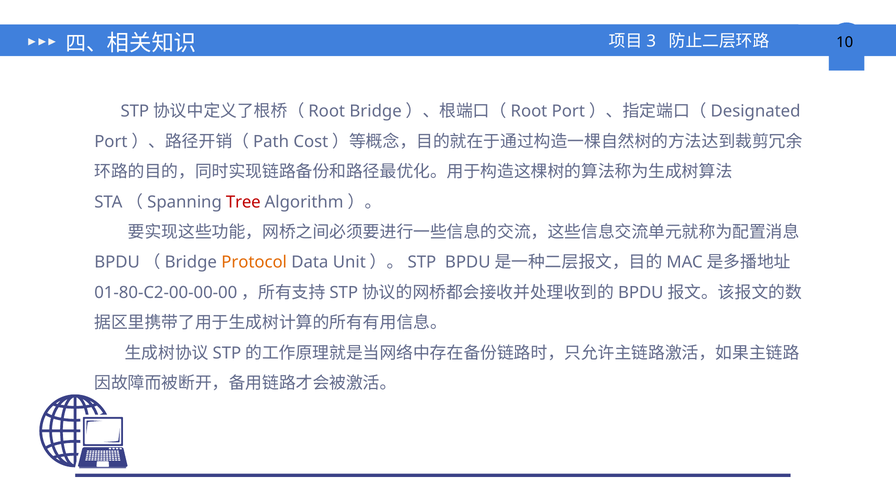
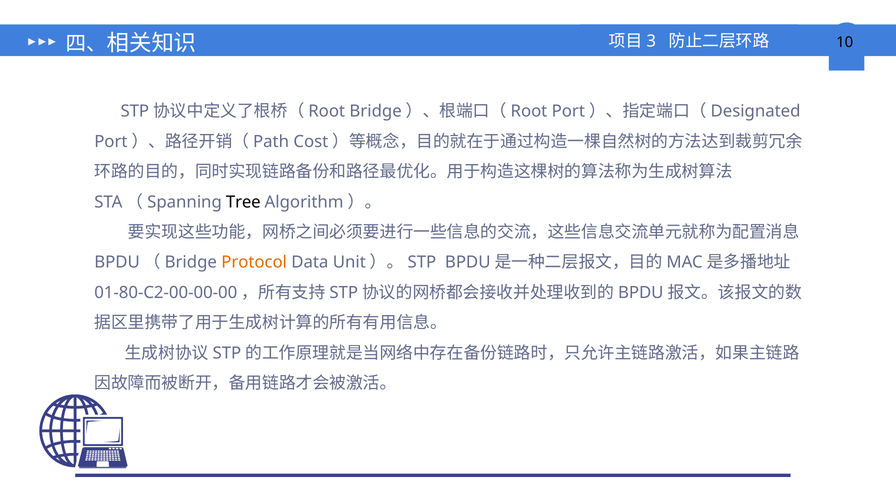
Tree colour: red -> black
